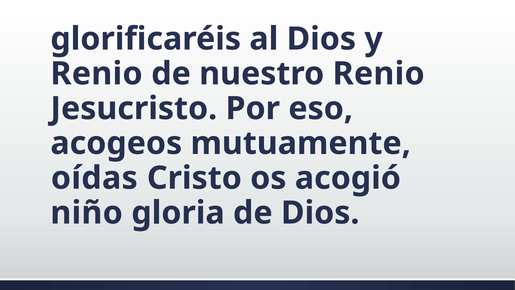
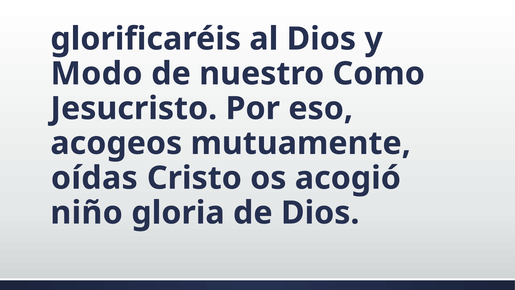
Renio at (96, 74): Renio -> Modo
nuestro Renio: Renio -> Como
